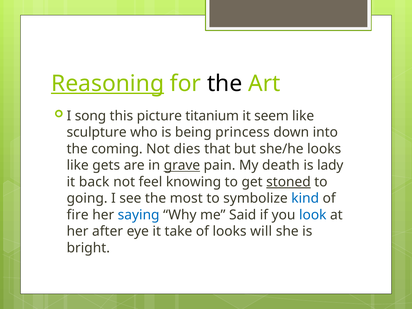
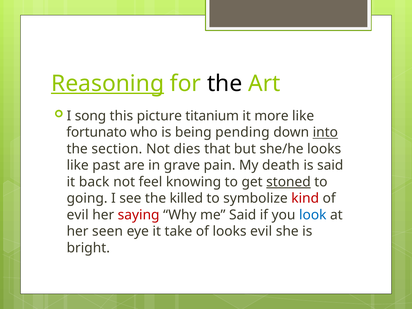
seem: seem -> more
sculpture: sculpture -> fortunato
princess: princess -> pending
into underline: none -> present
coming: coming -> section
gets: gets -> past
grave underline: present -> none
is lady: lady -> said
most: most -> killed
kind colour: blue -> red
fire at (78, 215): fire -> evil
saying colour: blue -> red
after: after -> seen
looks will: will -> evil
